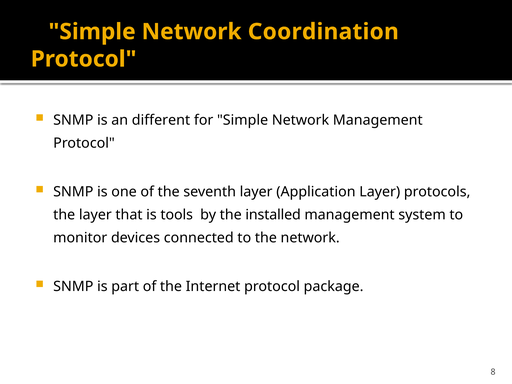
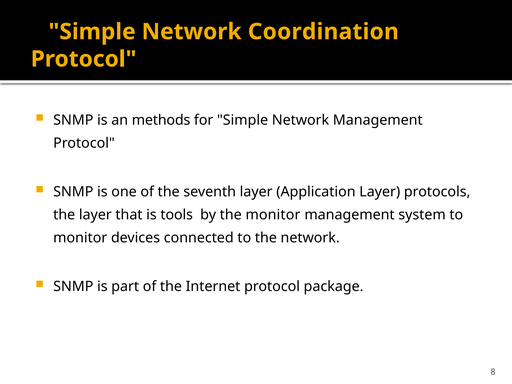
different: different -> methods
the installed: installed -> monitor
